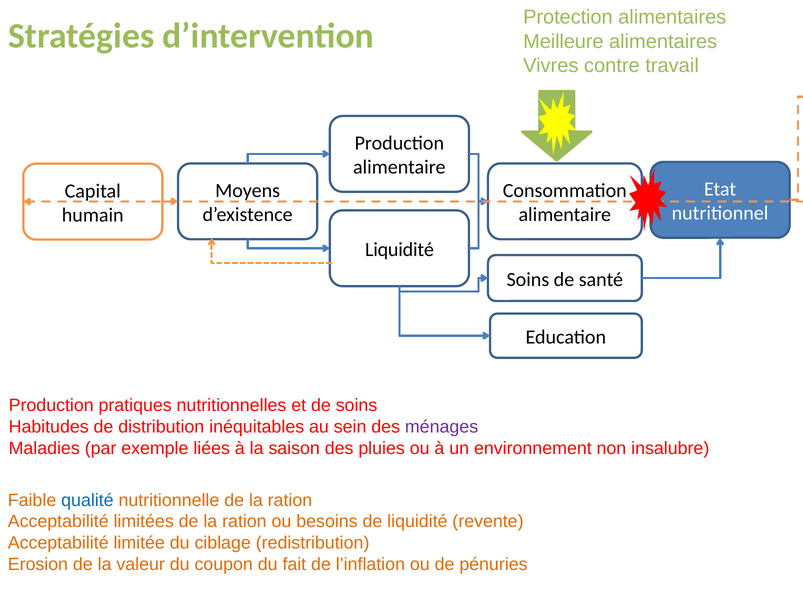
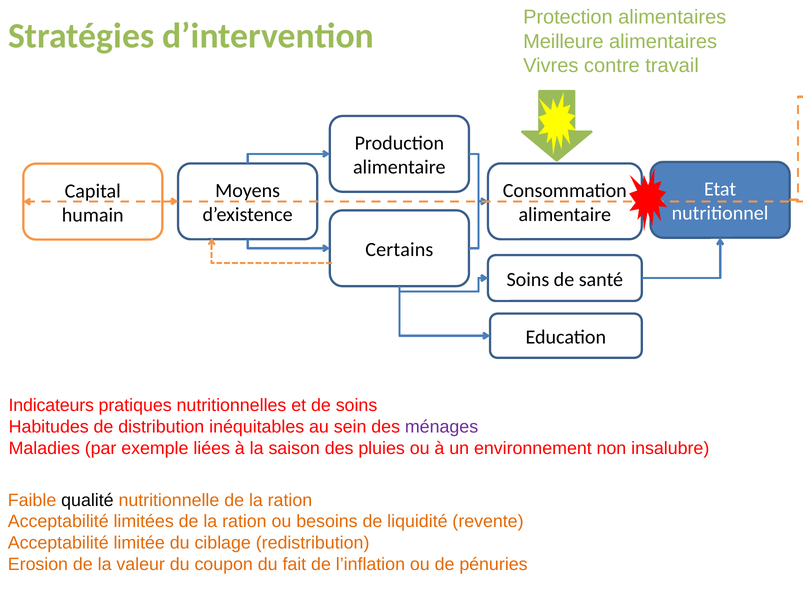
Liquidité at (399, 250): Liquidité -> Certains
Production at (51, 406): Production -> Indicateurs
qualité colour: blue -> black
